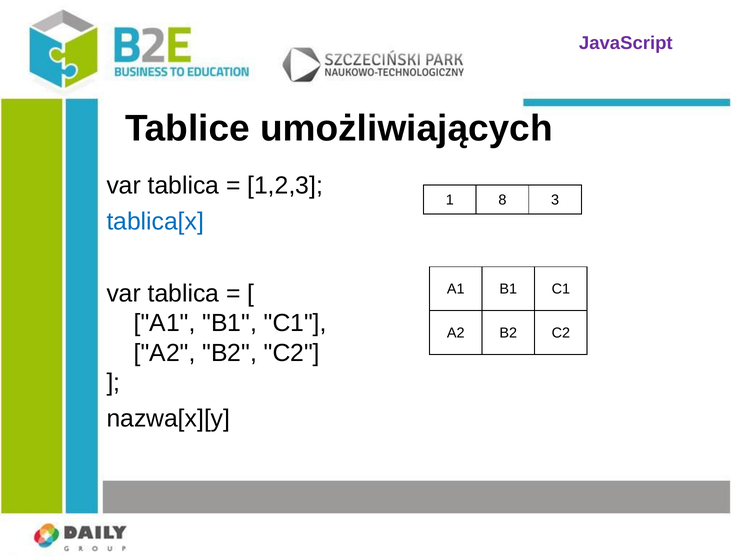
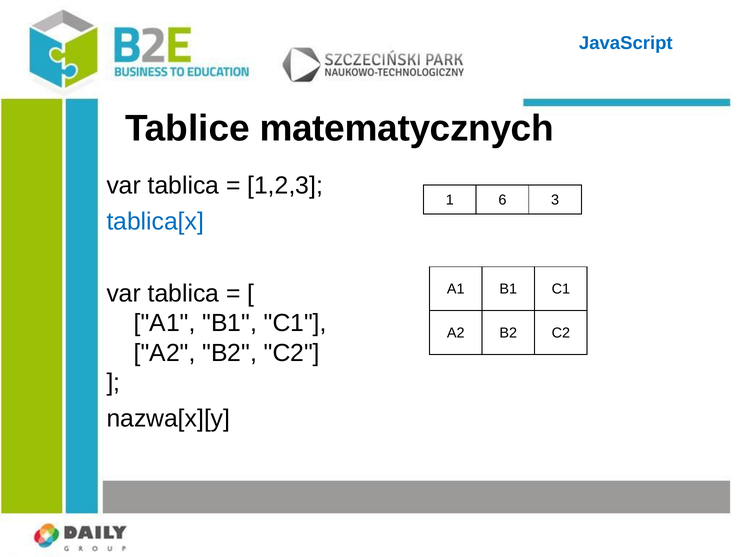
JavaScript colour: purple -> blue
umożliwiających: umożliwiających -> matematycznych
8: 8 -> 6
